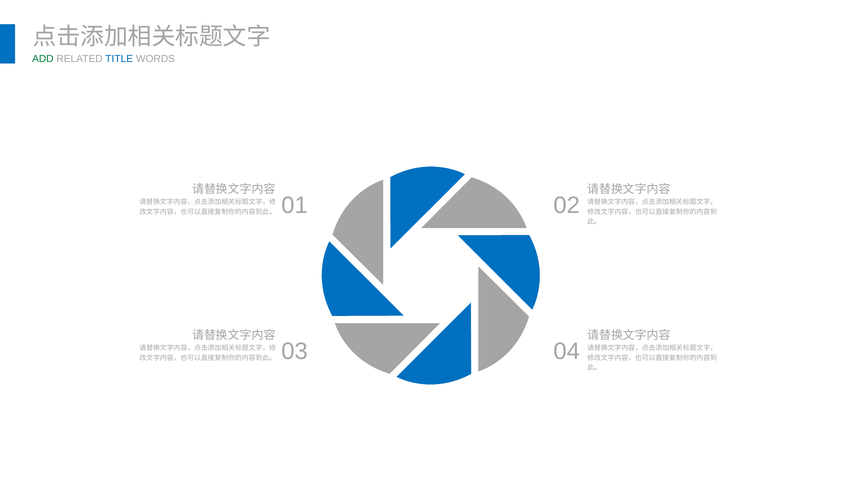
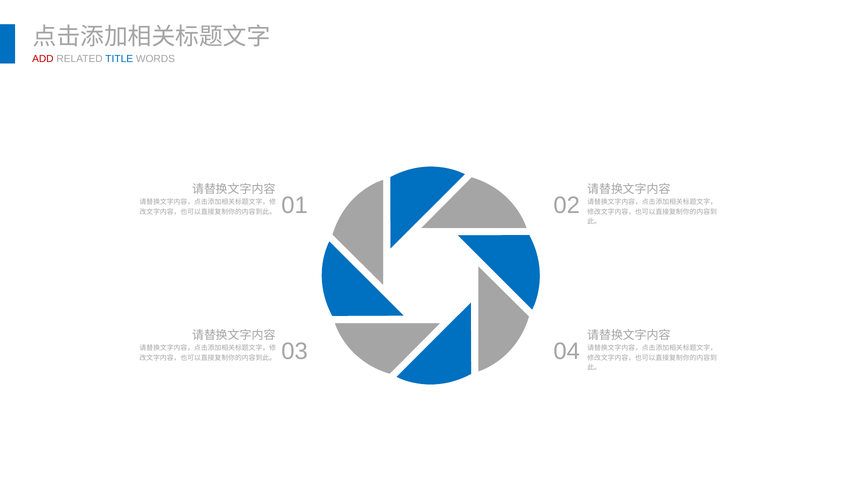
ADD colour: green -> red
